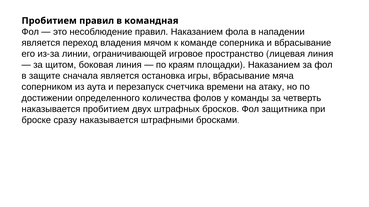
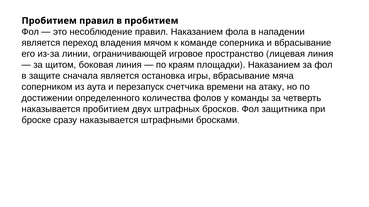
в командная: командная -> пробитием
